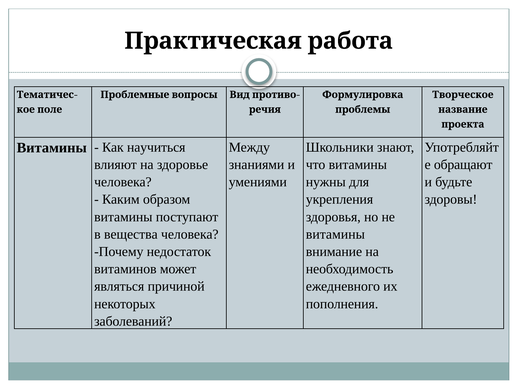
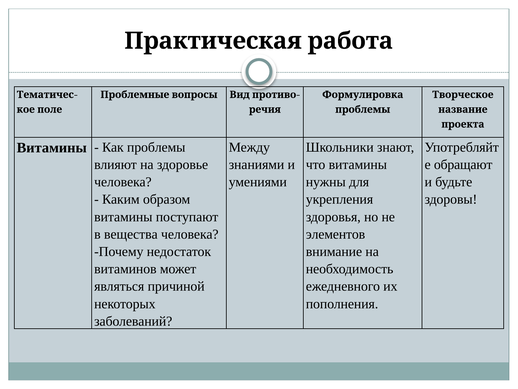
Как научиться: научиться -> проблемы
витамины at (335, 234): витамины -> элементов
